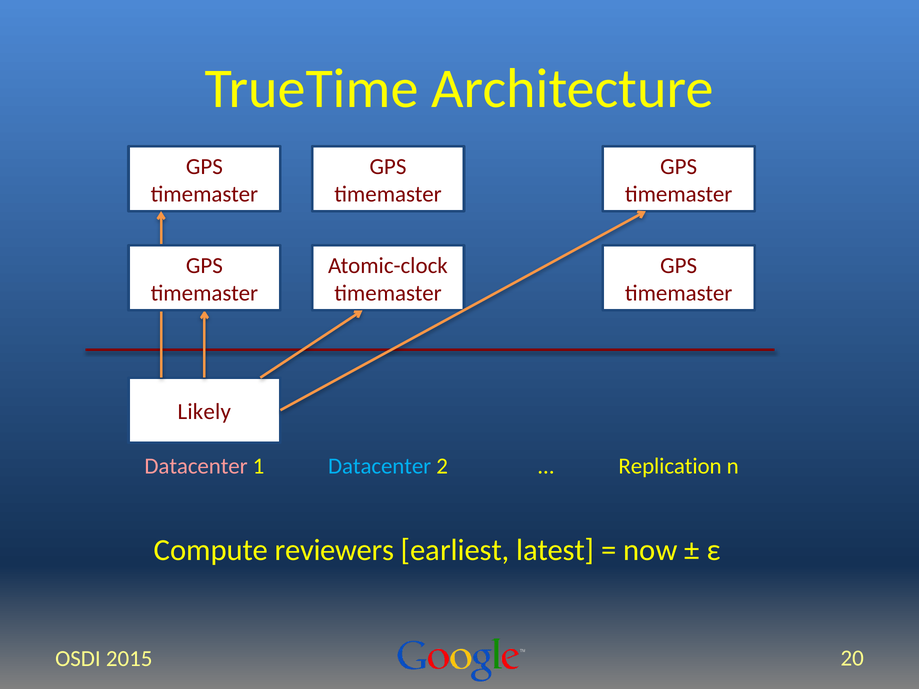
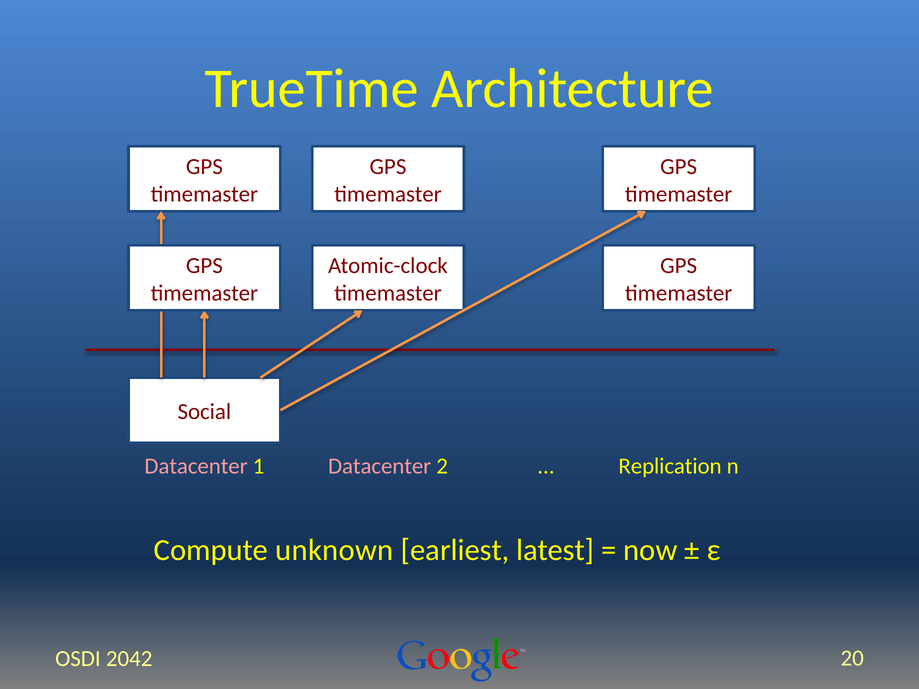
Likely: Likely -> Social
Datacenter at (380, 466) colour: light blue -> pink
reviewers: reviewers -> unknown
2015: 2015 -> 2042
